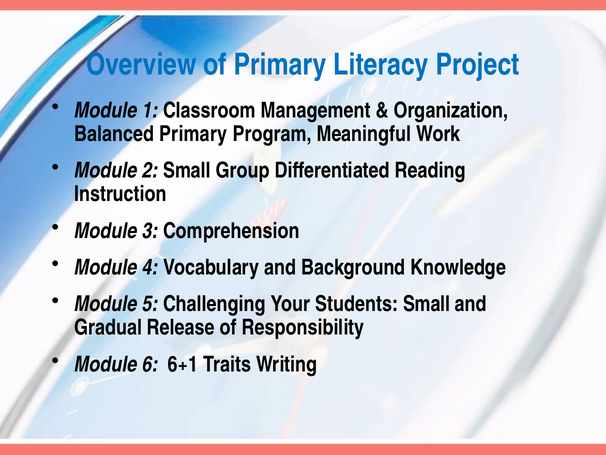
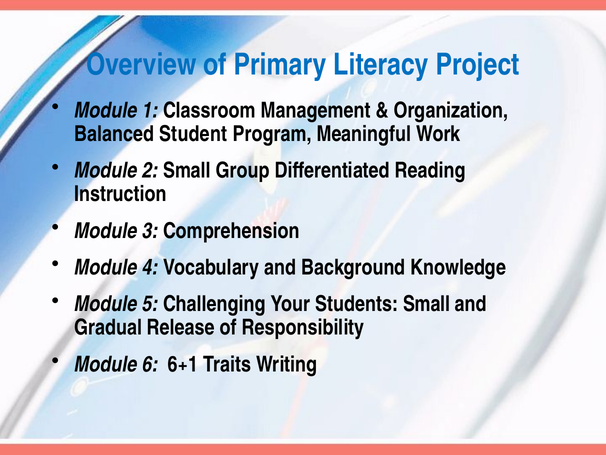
Balanced Primary: Primary -> Student
